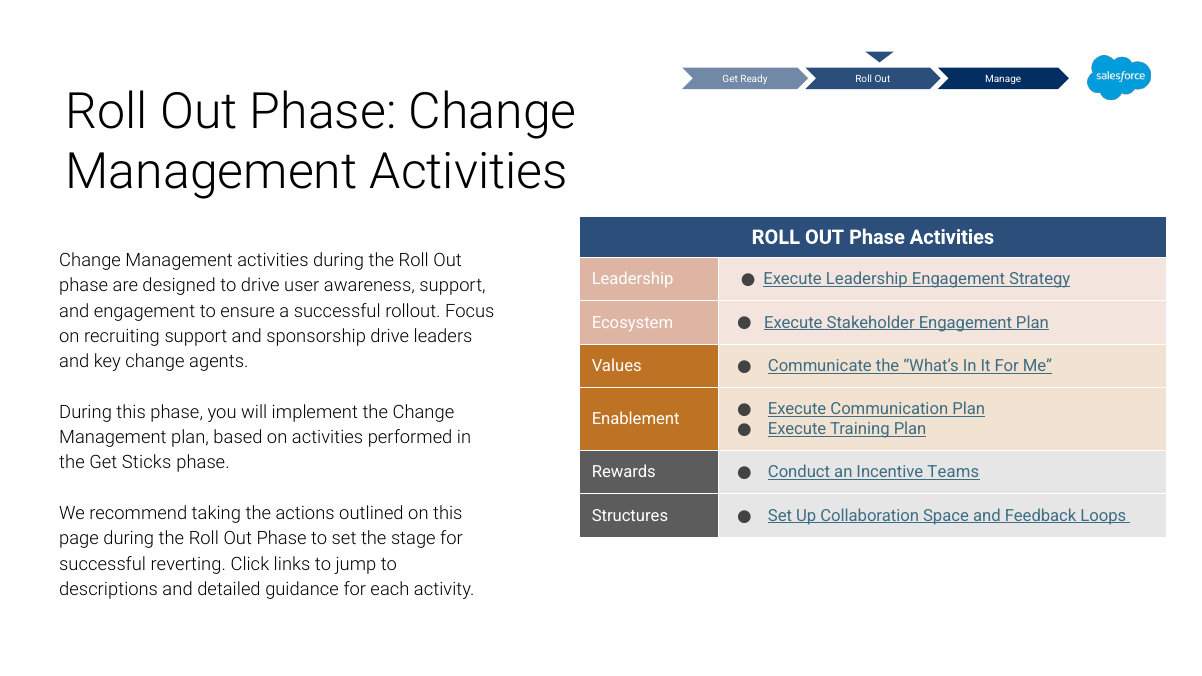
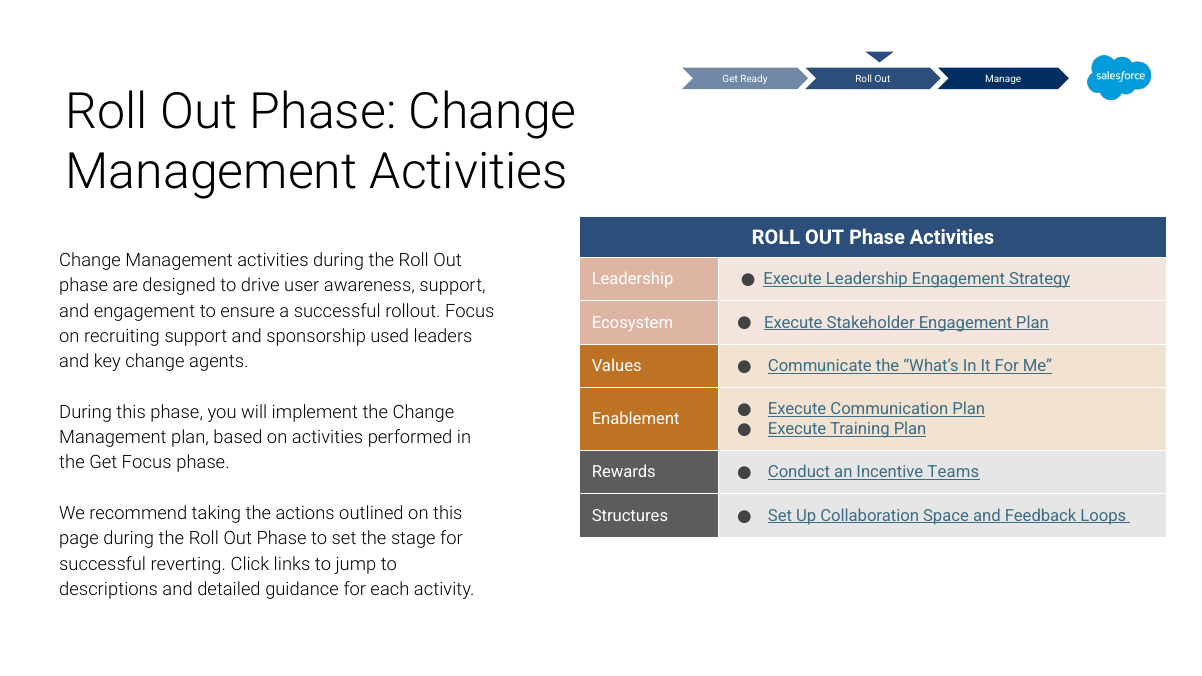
sponsorship drive: drive -> used
Get Sticks: Sticks -> Focus
